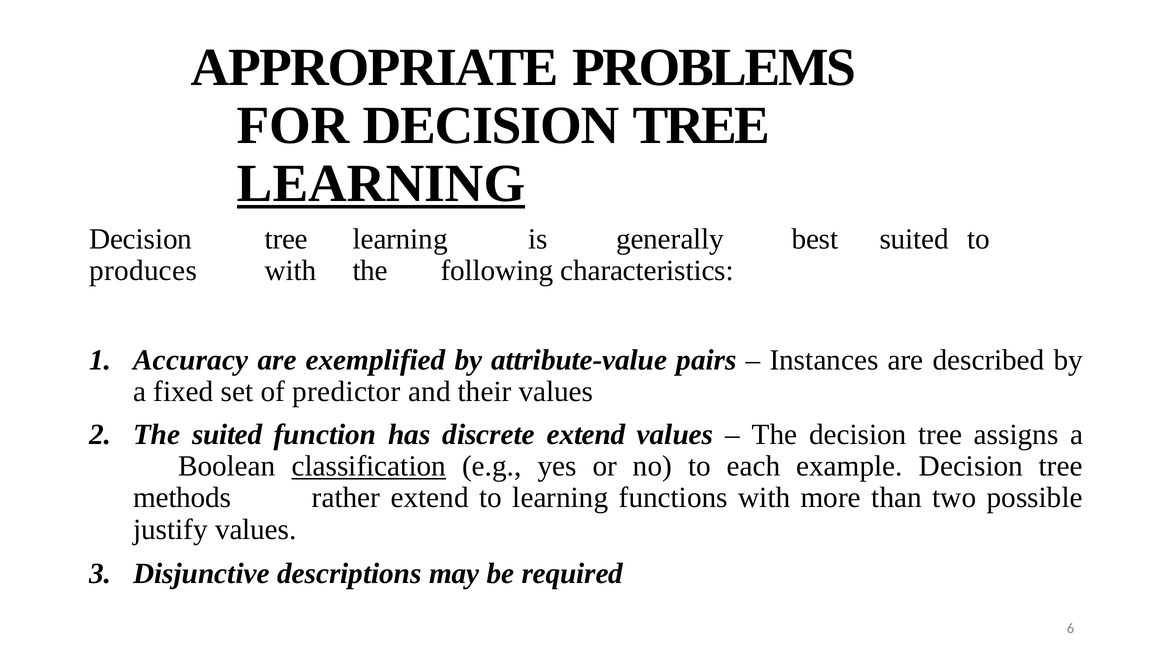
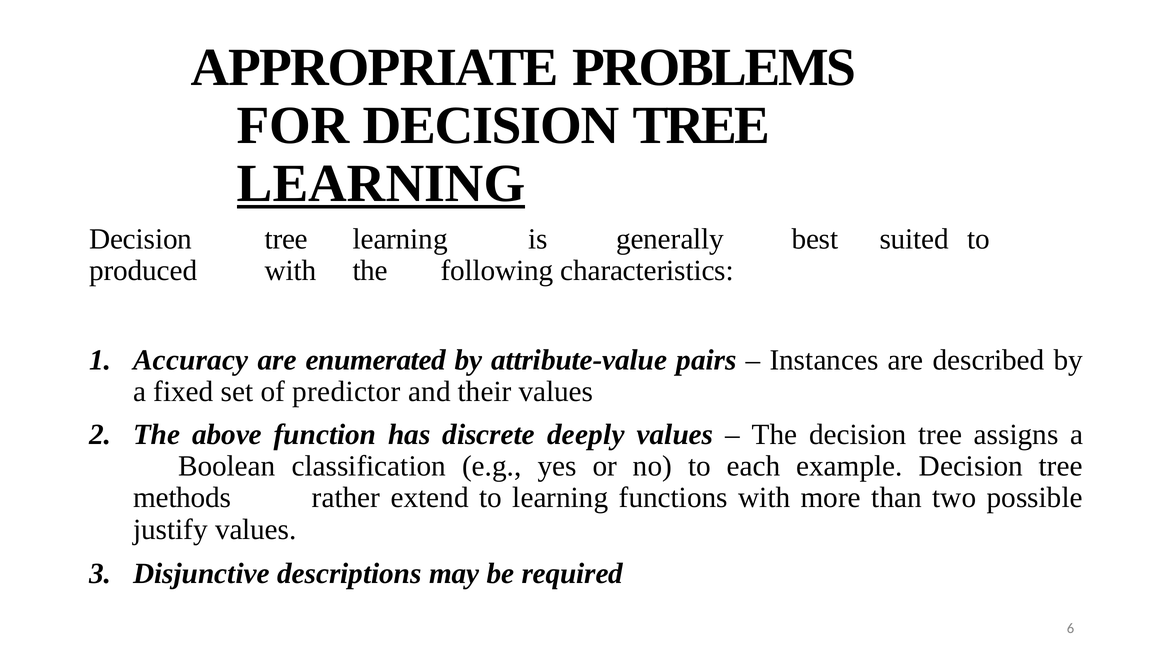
produces: produces -> produced
exemplified: exemplified -> enumerated
The suited: suited -> above
discrete extend: extend -> deeply
classification underline: present -> none
